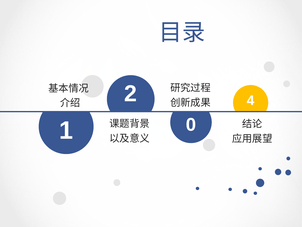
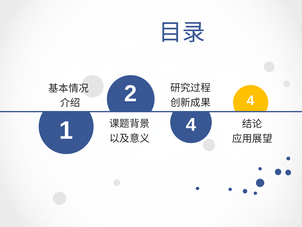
1 0: 0 -> 4
